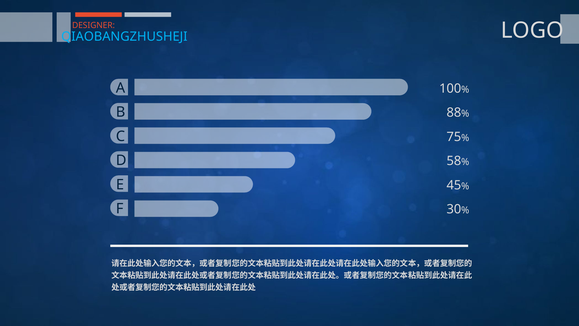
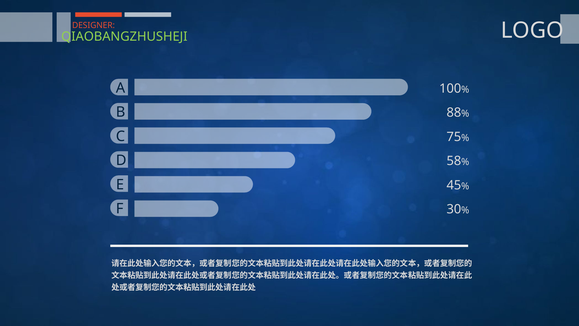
QIAOBANGZHUSHEJI colour: light blue -> light green
